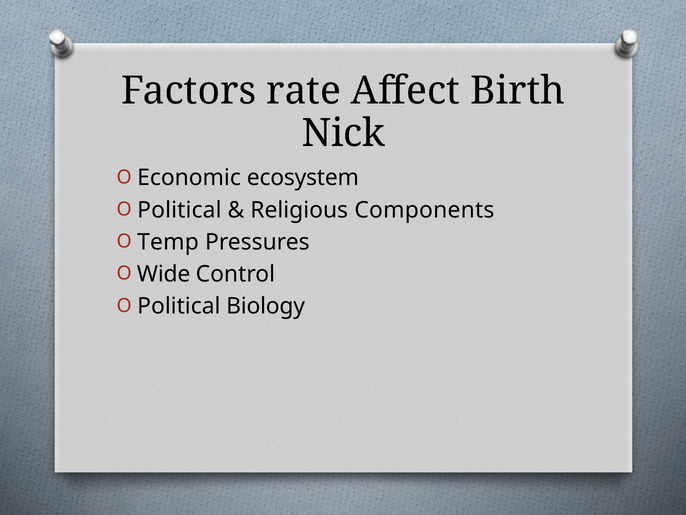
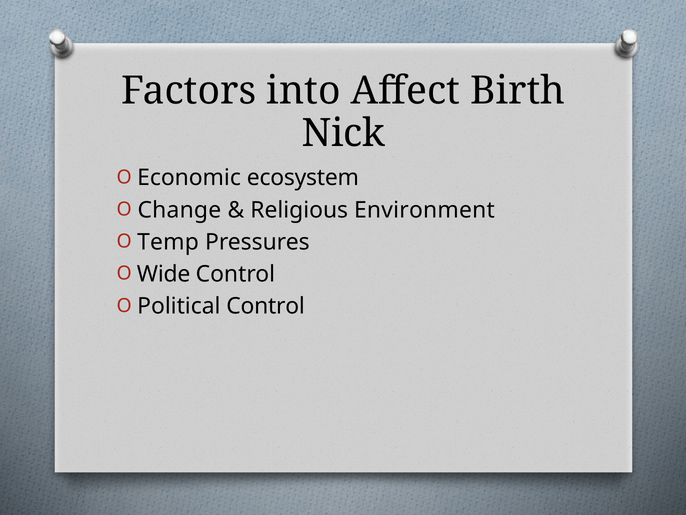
rate: rate -> into
Political at (179, 210): Political -> Change
Components: Components -> Environment
Political Biology: Biology -> Control
